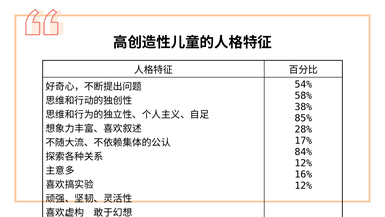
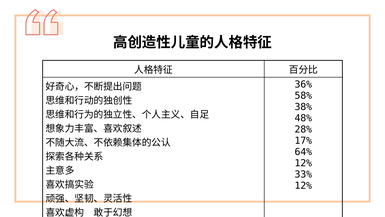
54%: 54% -> 36%
85%: 85% -> 48%
84%: 84% -> 64%
16%: 16% -> 33%
